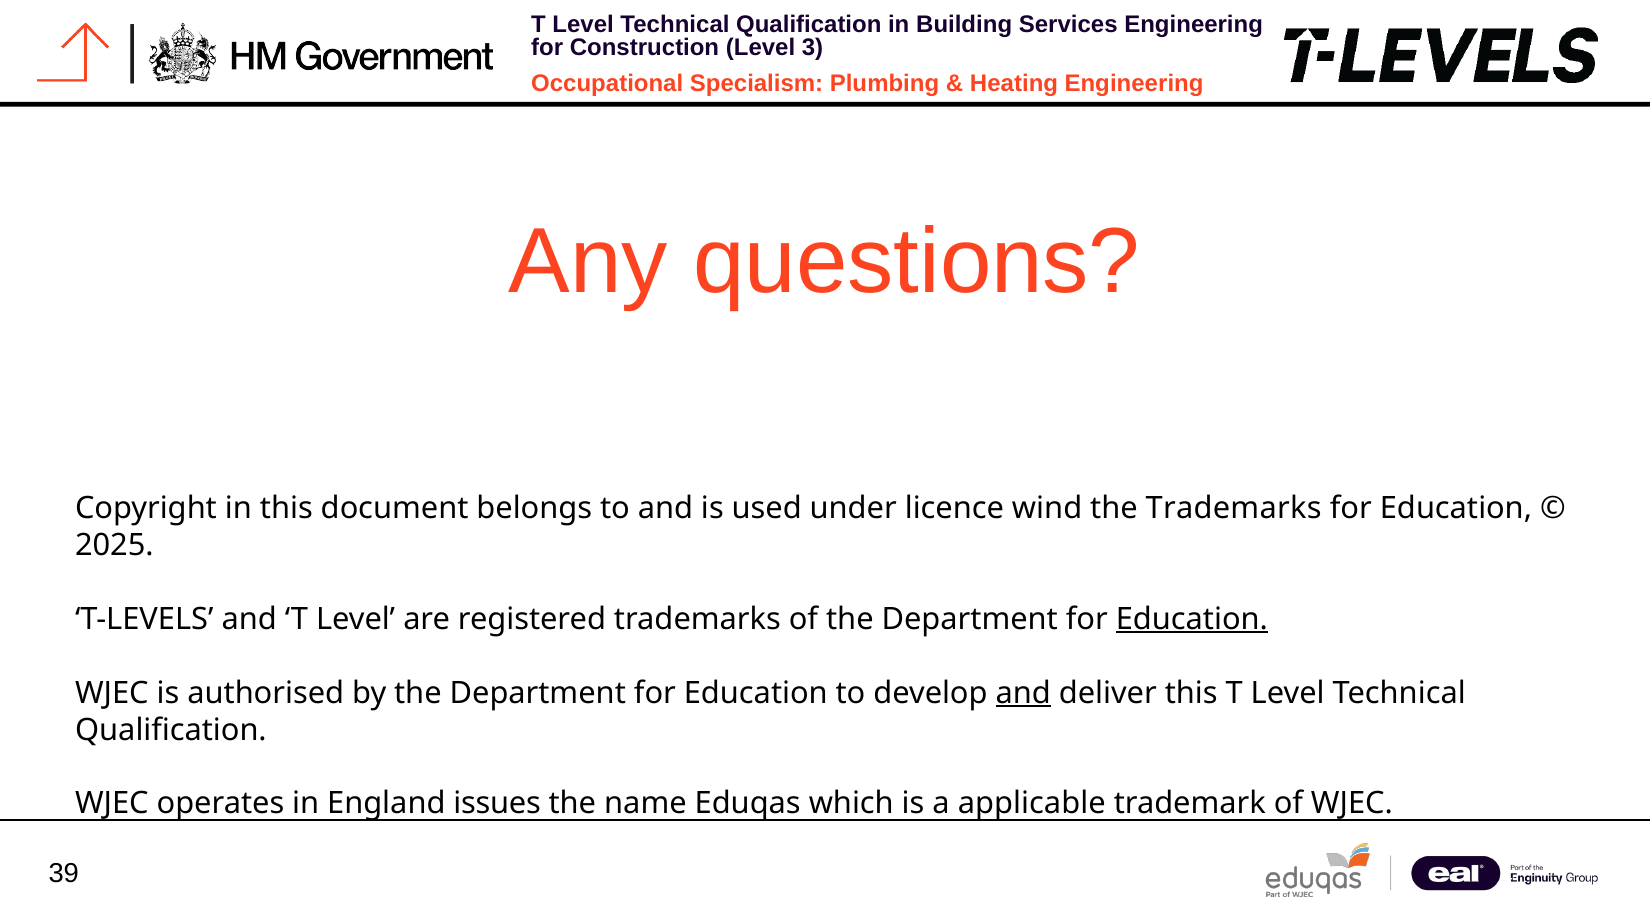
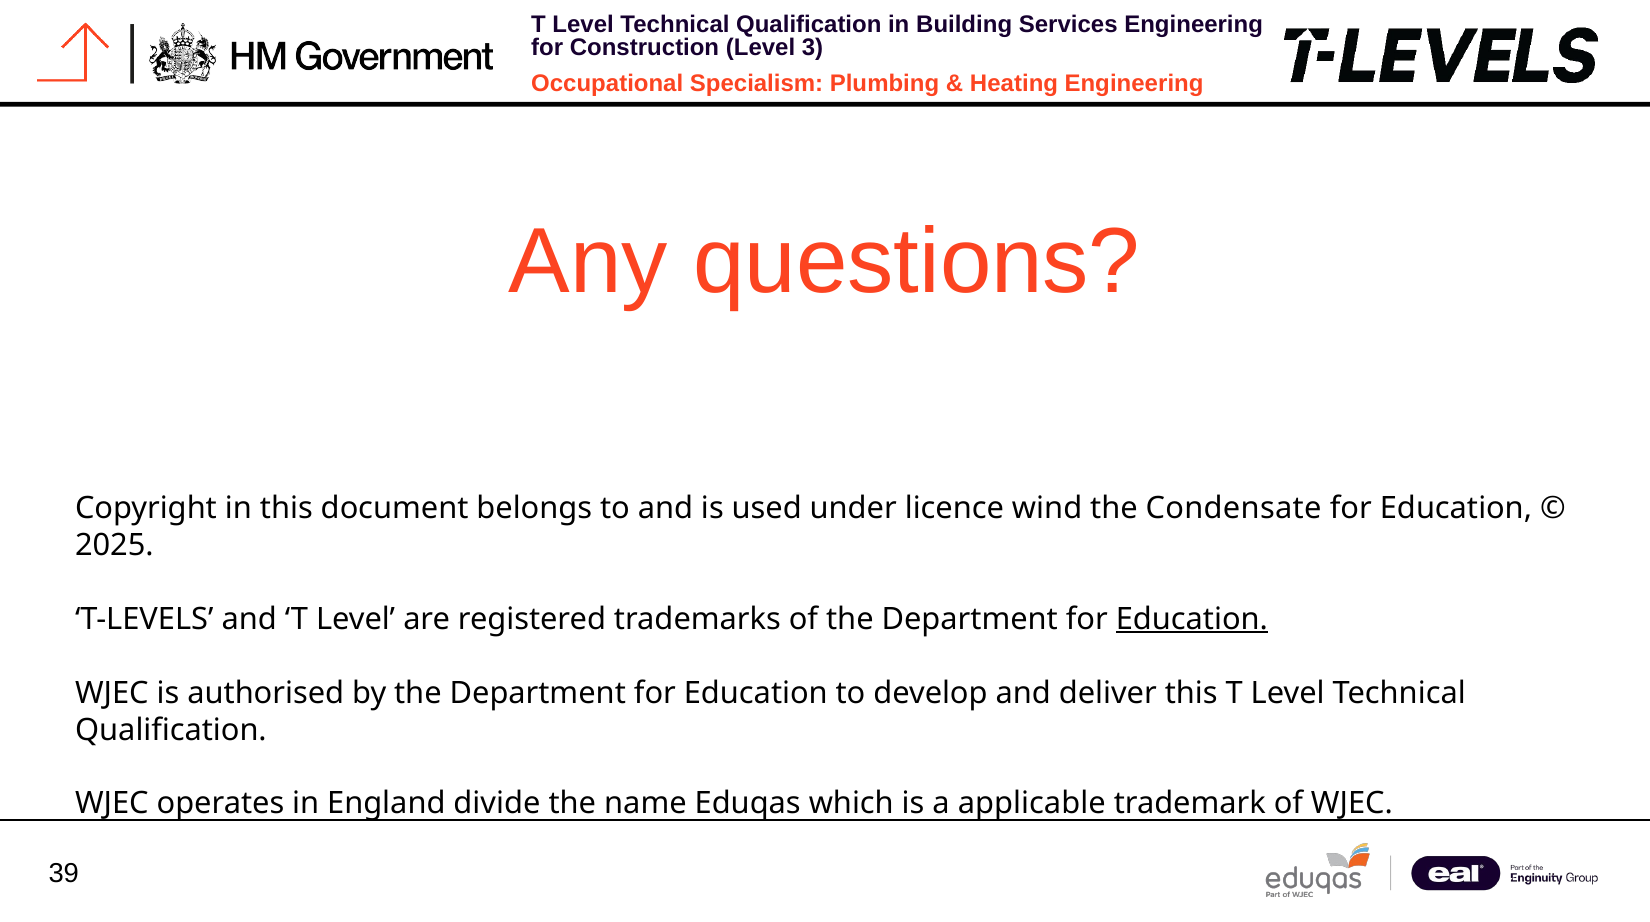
the Trademarks: Trademarks -> Condensate
and at (1023, 693) underline: present -> none
issues: issues -> divide
